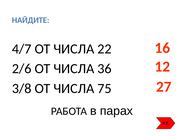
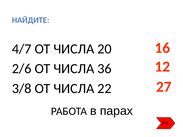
22: 22 -> 20
75: 75 -> 22
